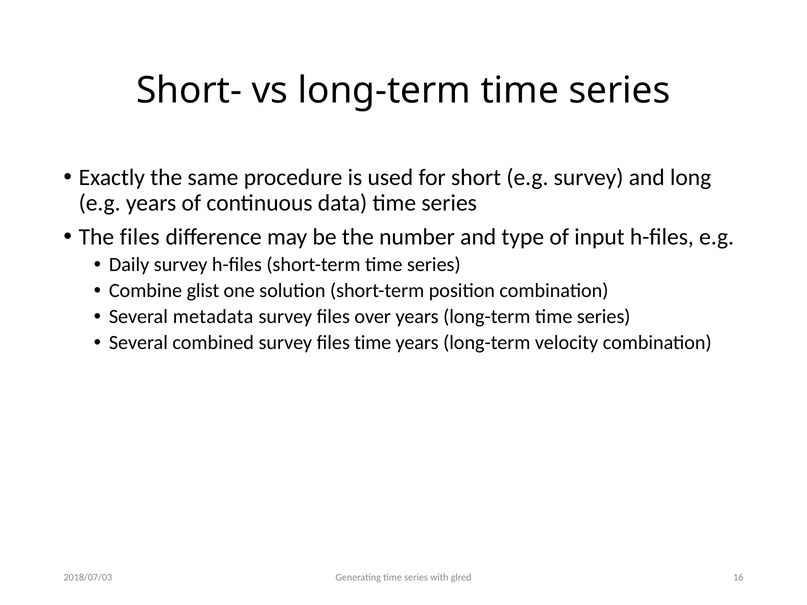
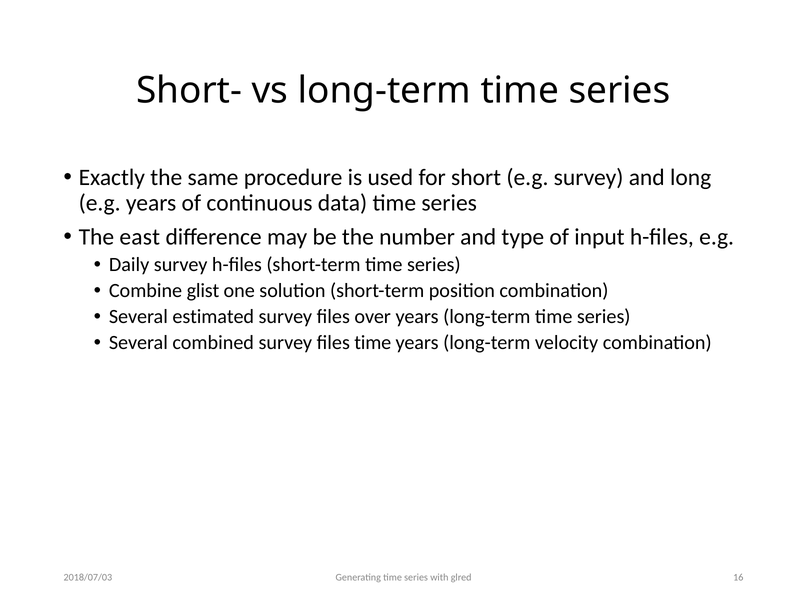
The files: files -> east
metadata: metadata -> estimated
